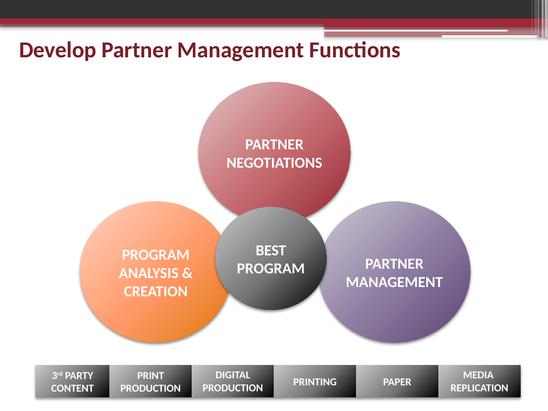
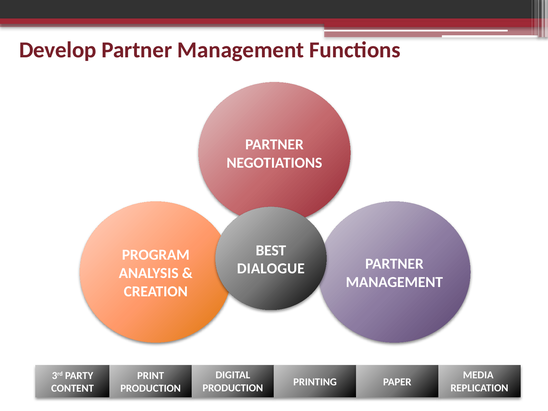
PROGRAM at (271, 269): PROGRAM -> DIALOGUE
